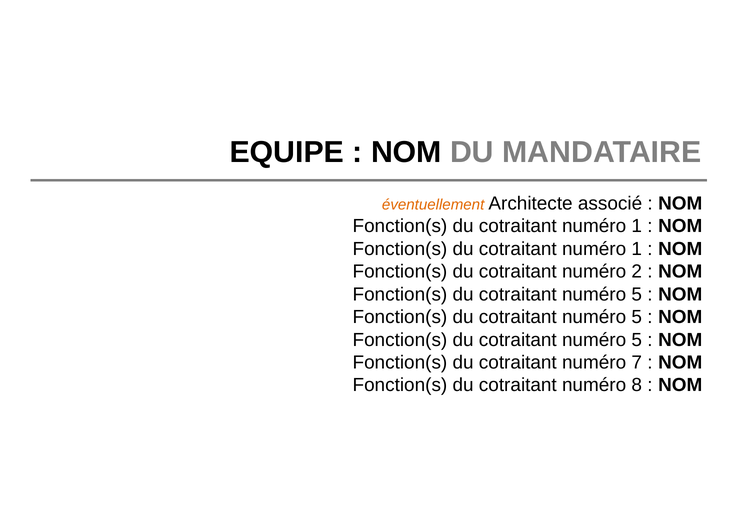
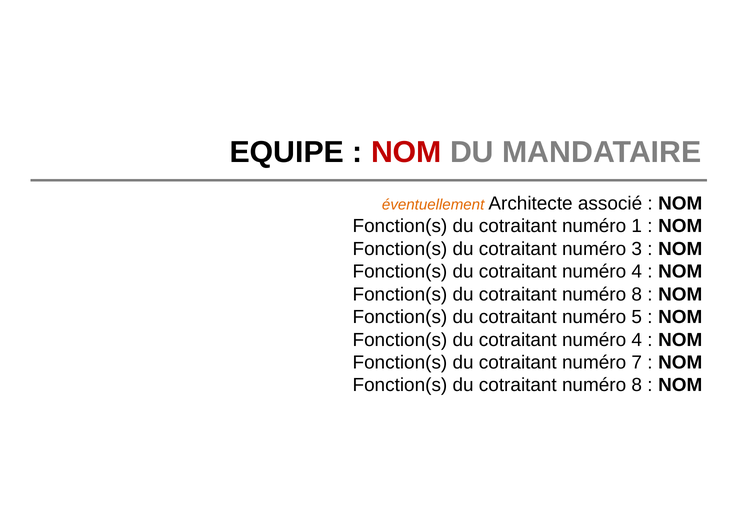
NOM at (406, 152) colour: black -> red
1 at (637, 249): 1 -> 3
2 at (637, 272): 2 -> 4
5 at (637, 294): 5 -> 8
5 at (637, 340): 5 -> 4
